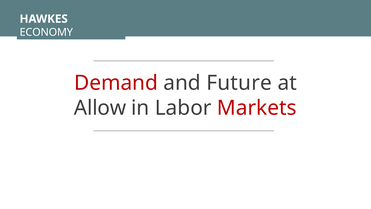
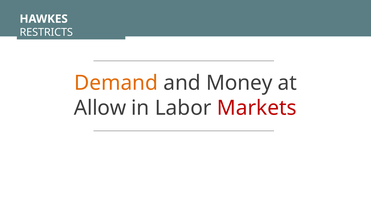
ECONOMY: ECONOMY -> RESTRICTS
Demand colour: red -> orange
Future: Future -> Money
